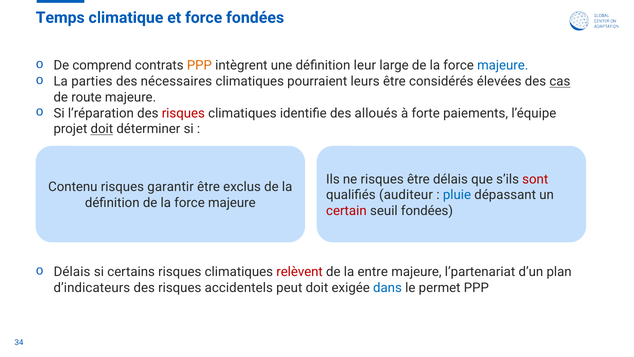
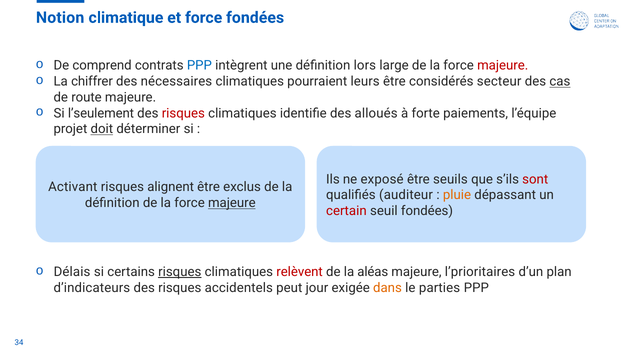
Temps: Temps -> Notion
PPP at (199, 66) colour: orange -> blue
leur: leur -> lors
majeure at (503, 66) colour: blue -> red
parties: parties -> chiffrer
élevées: élevées -> secteur
l’réparation: l’réparation -> l’seulement
ne risques: risques -> exposé
être délais: délais -> seuils
Contenu: Contenu -> Activant
garantir: garantir -> alignent
pluie colour: blue -> orange
majeure at (232, 203) underline: none -> present
risques at (180, 272) underline: none -> present
entre: entre -> aléas
l’partenariat: l’partenariat -> l’prioritaires
peut doit: doit -> jour
dans colour: blue -> orange
permet: permet -> parties
